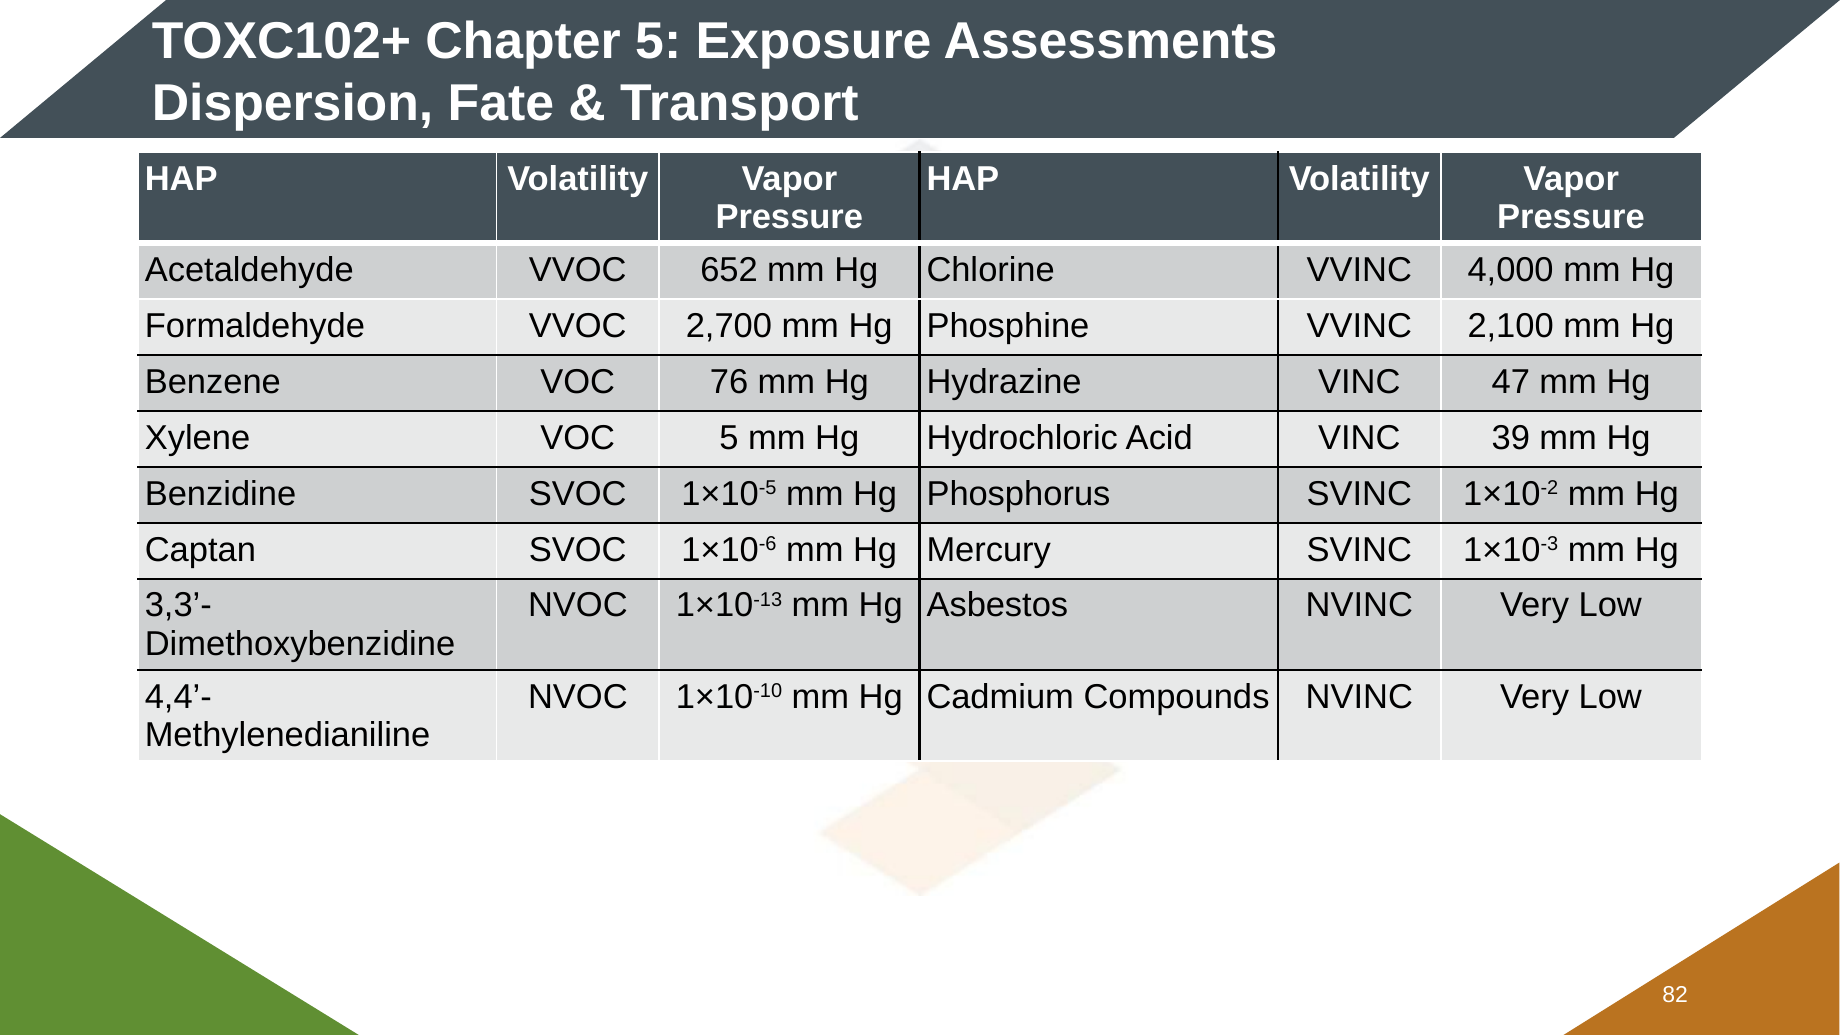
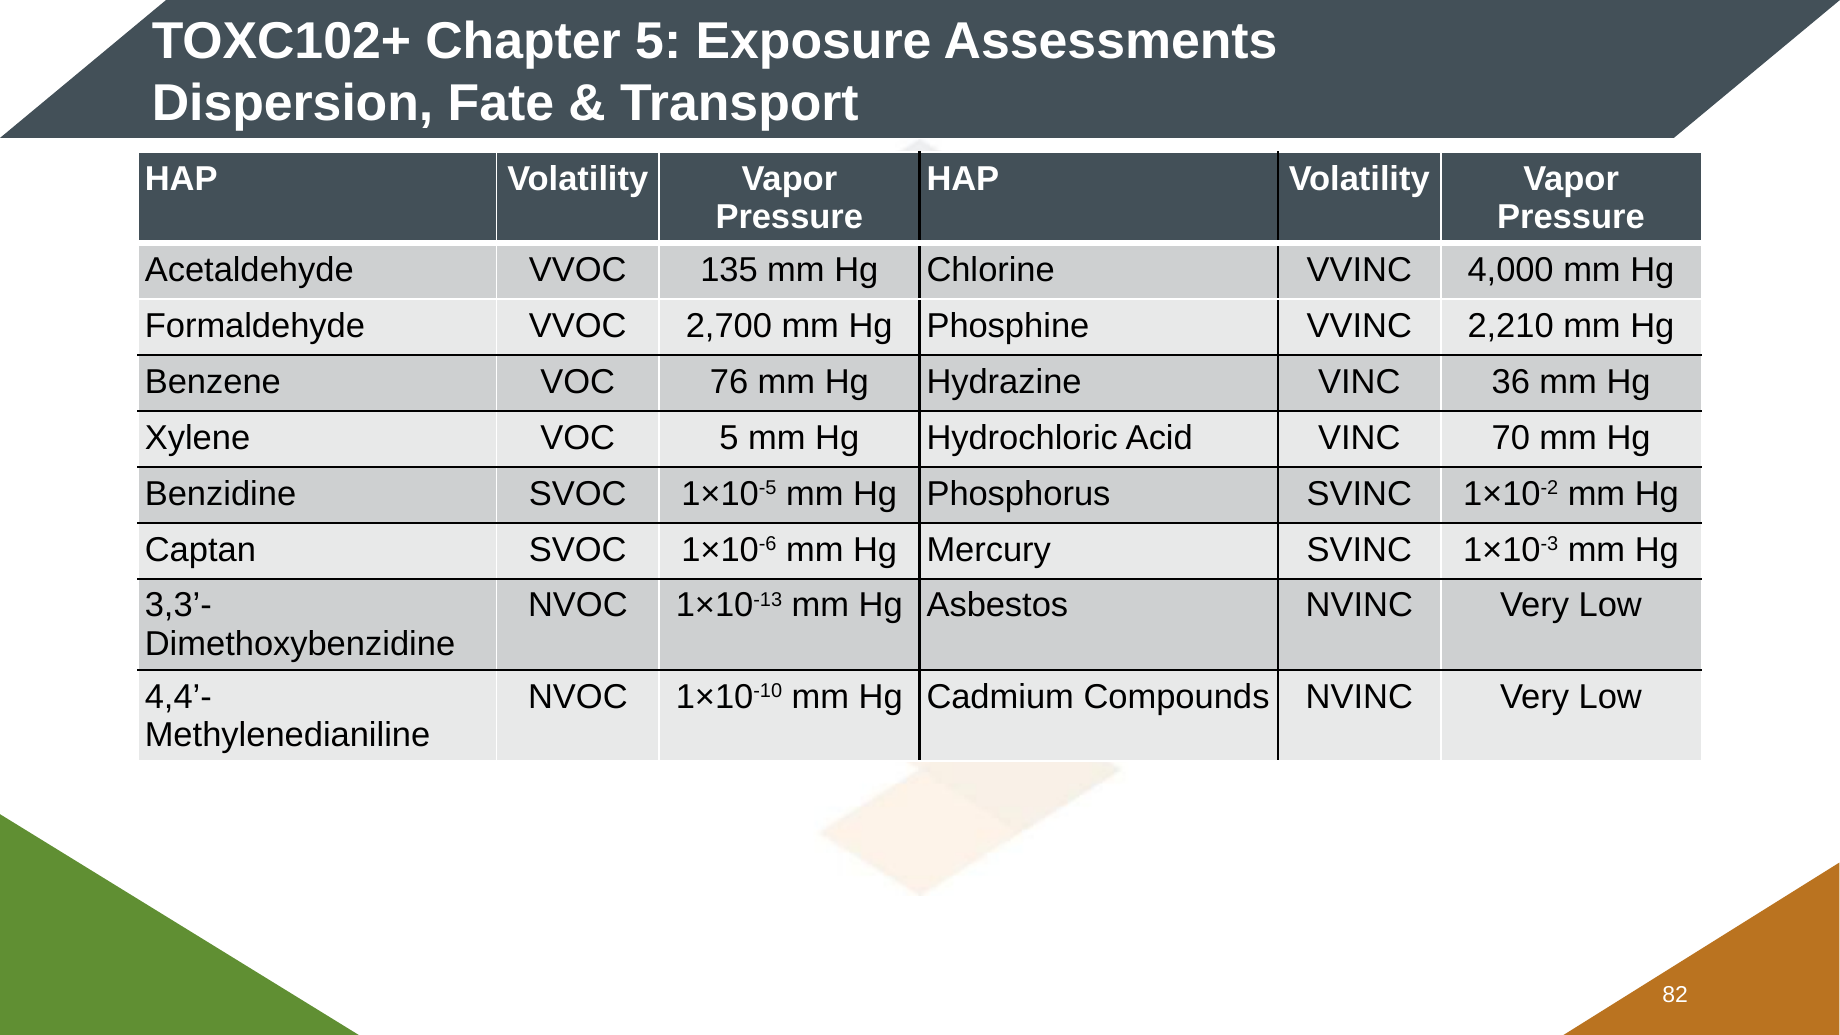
652: 652 -> 135
2,100: 2,100 -> 2,210
47: 47 -> 36
39: 39 -> 70
